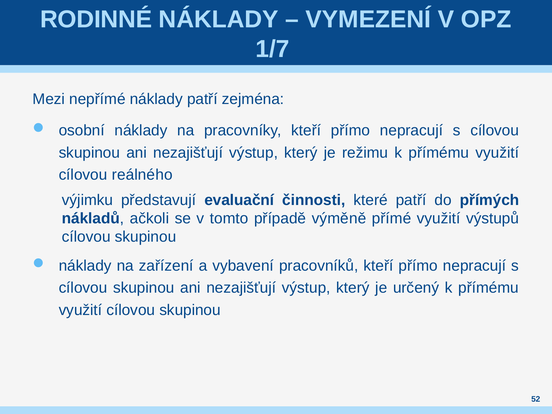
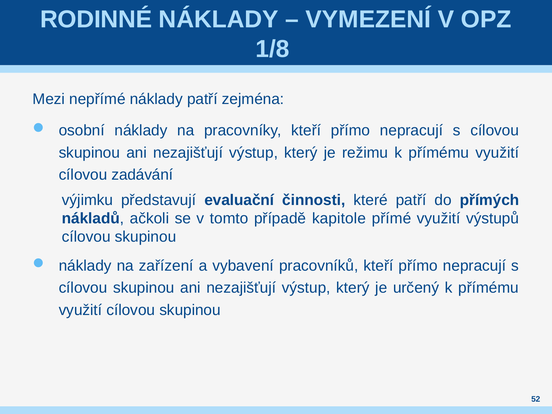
1/7: 1/7 -> 1/8
reálného: reálného -> zadávání
výměně: výměně -> kapitole
